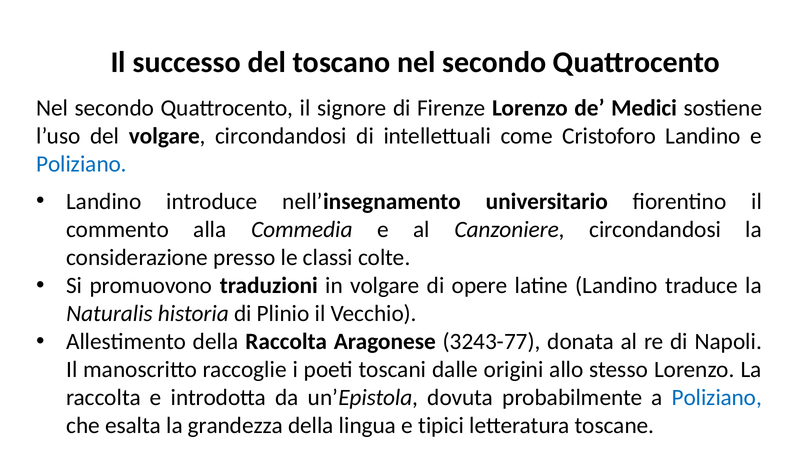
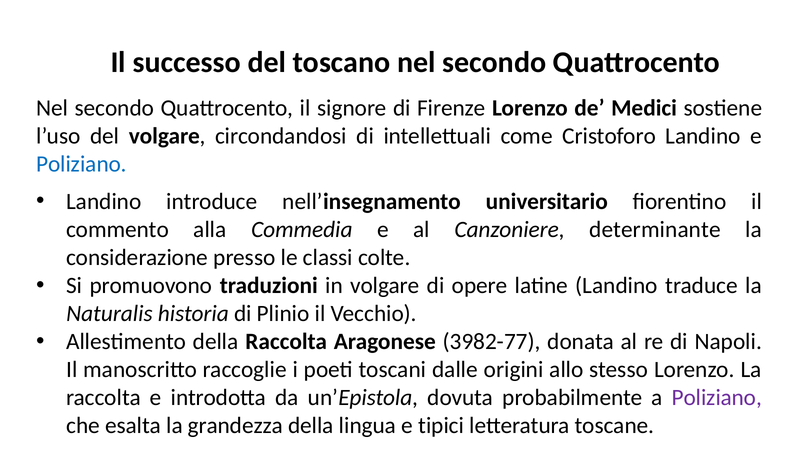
Canzoniere circondandosi: circondandosi -> determinante
3243-77: 3243-77 -> 3982-77
Poliziano at (717, 398) colour: blue -> purple
